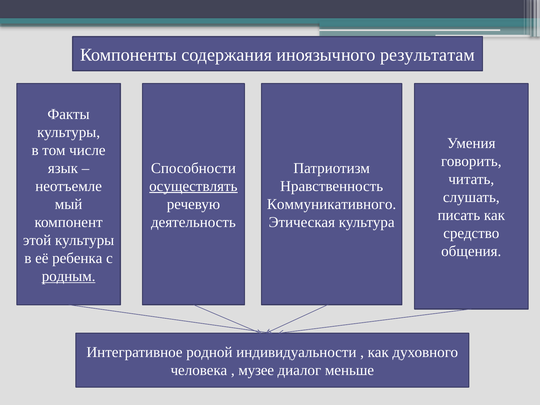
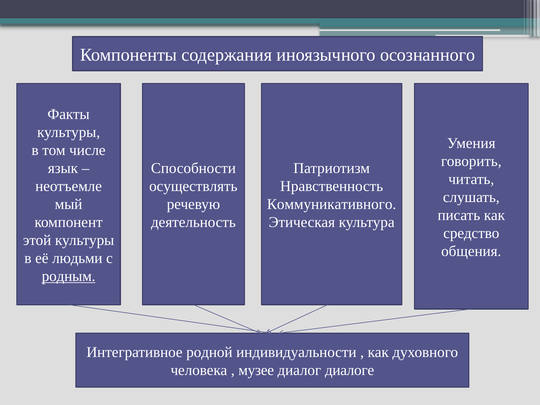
результатам: результатам -> осознанного
осуществлять underline: present -> none
ребенка: ребенка -> людьми
меньше: меньше -> диалоге
